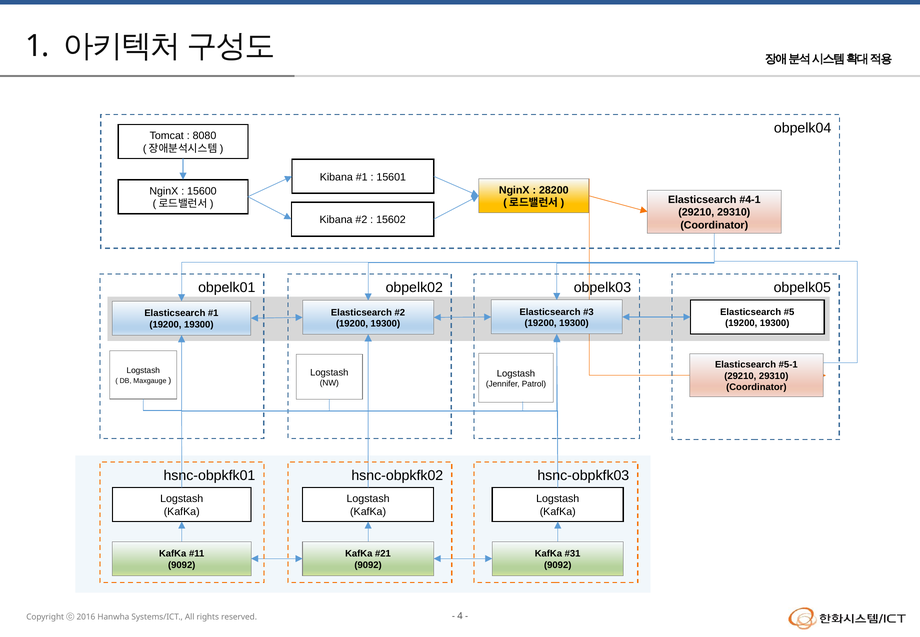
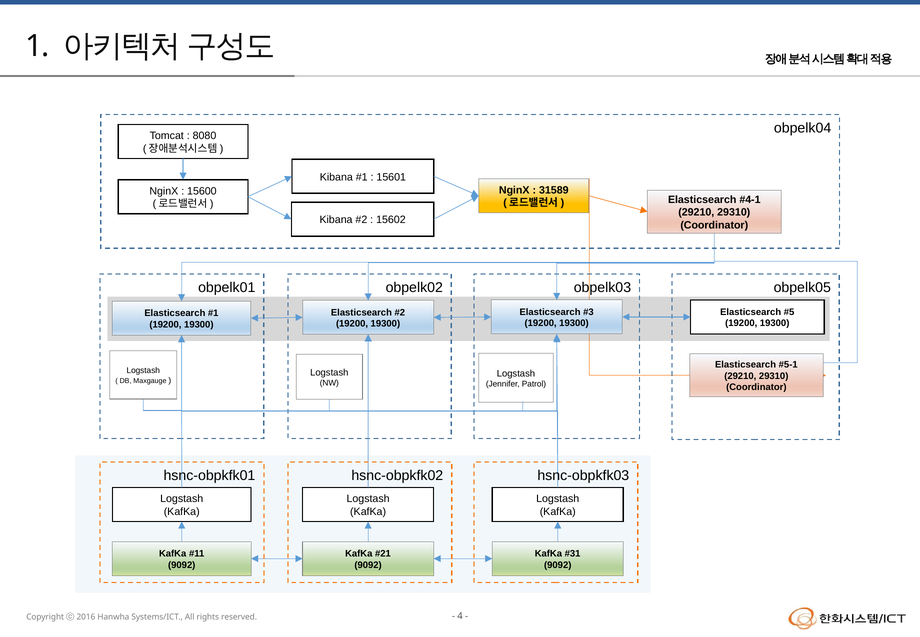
28200: 28200 -> 31589
